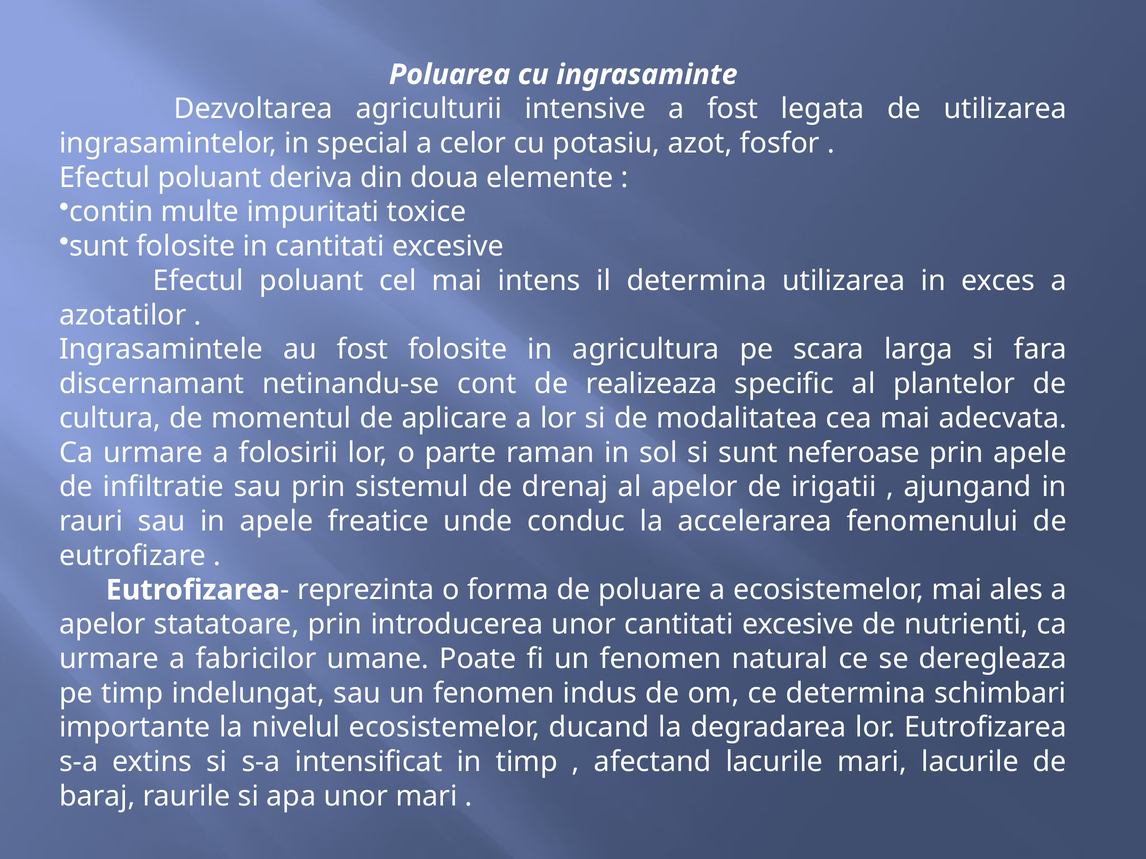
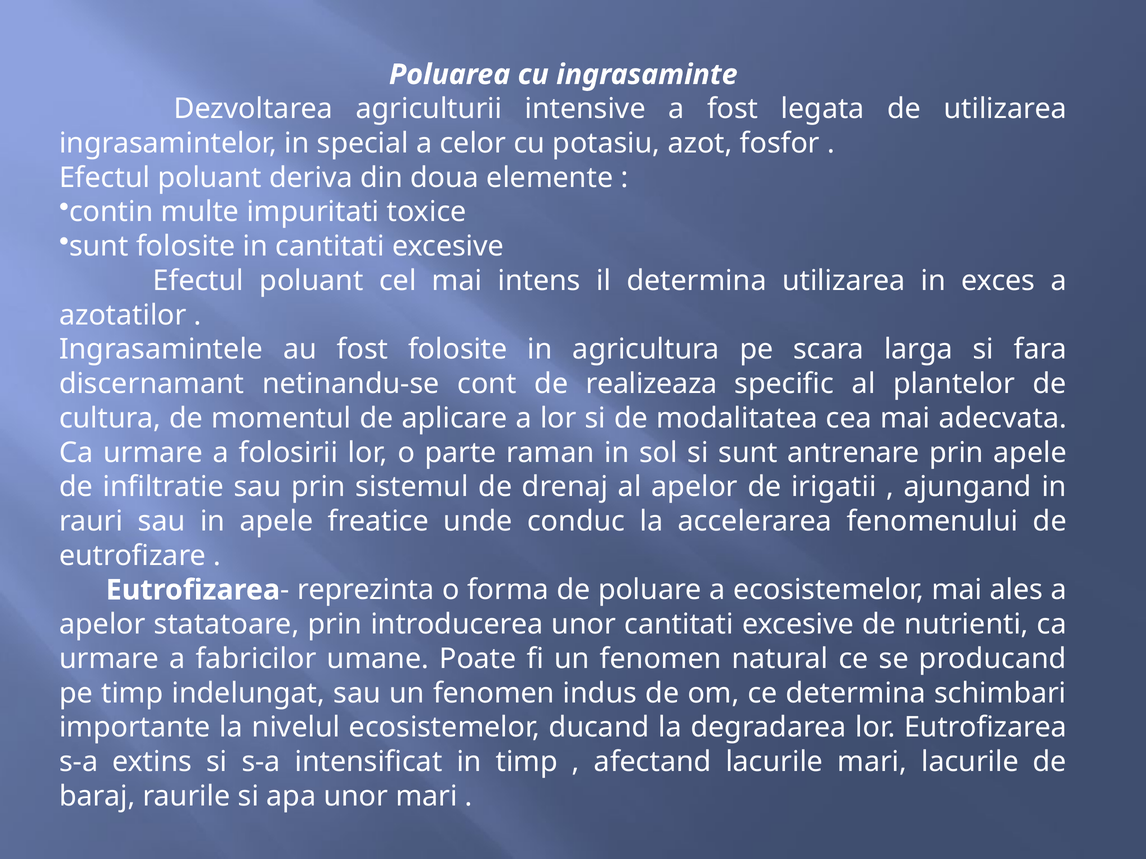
neferoase: neferoase -> antrenare
deregleaza: deregleaza -> producand
